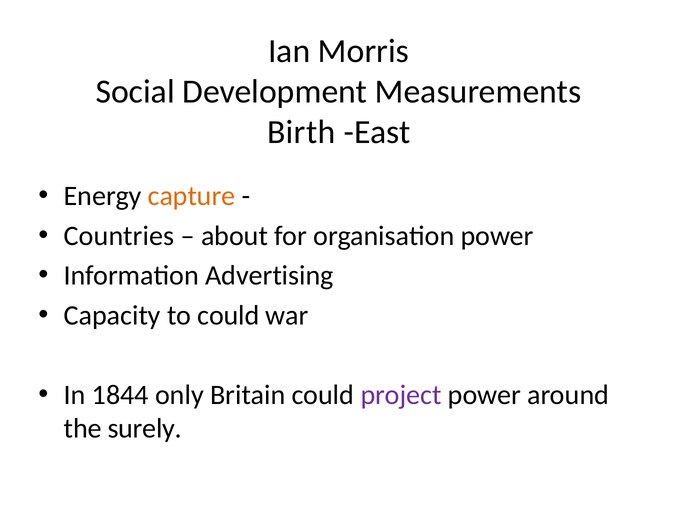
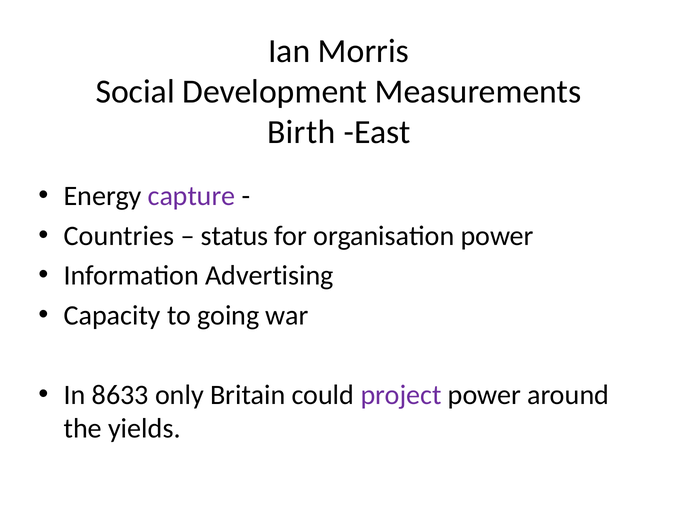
capture colour: orange -> purple
about: about -> status
to could: could -> going
1844: 1844 -> 8633
surely: surely -> yields
